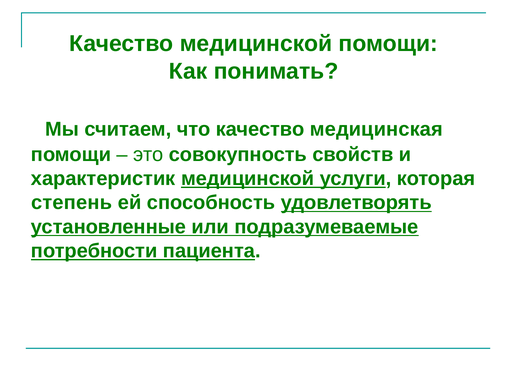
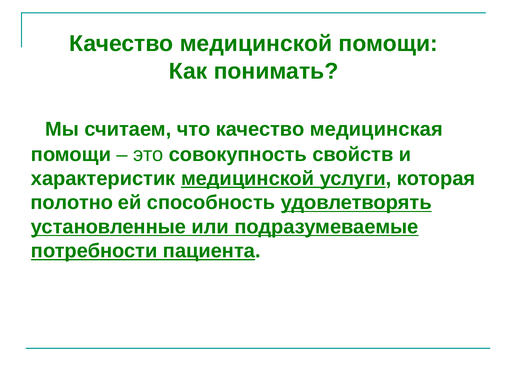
степень: степень -> полотно
